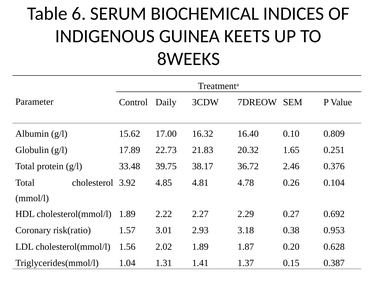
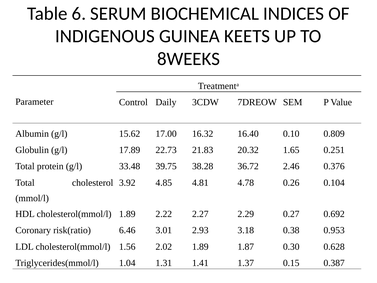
38.17: 38.17 -> 38.28
1.57: 1.57 -> 6.46
0.20: 0.20 -> 0.30
